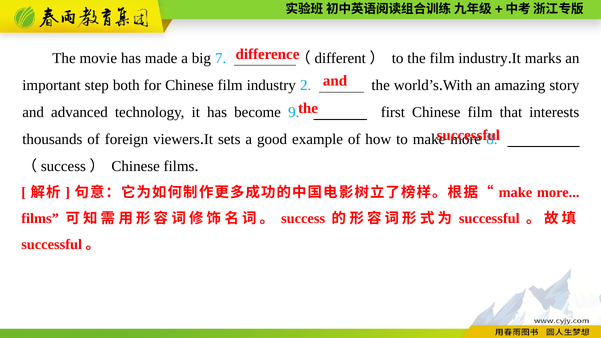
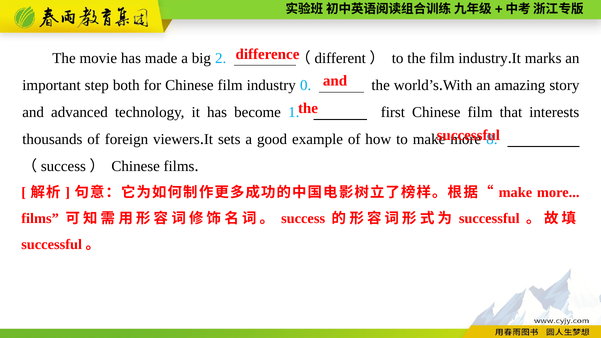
7: 7 -> 2
2: 2 -> 0
9: 9 -> 1
